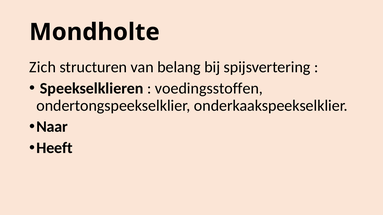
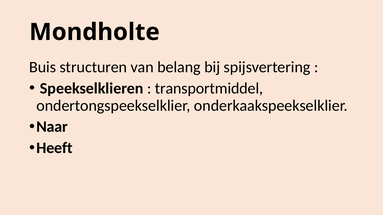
Zich: Zich -> Buis
voedingsstoffen: voedingsstoffen -> transportmiddel
